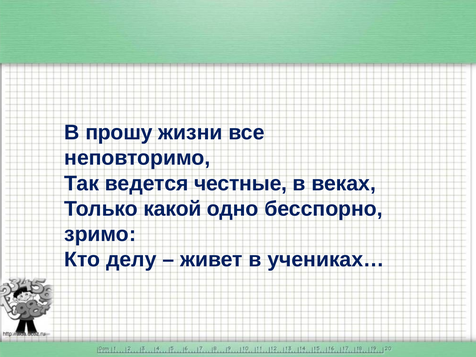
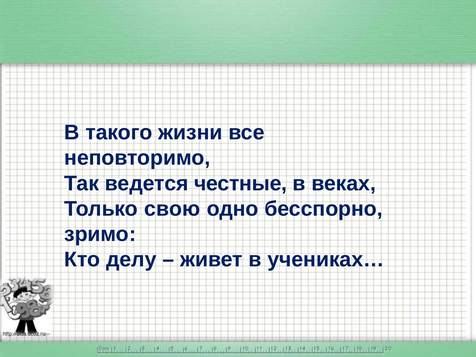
прошу: прошу -> такого
какой: какой -> свою
